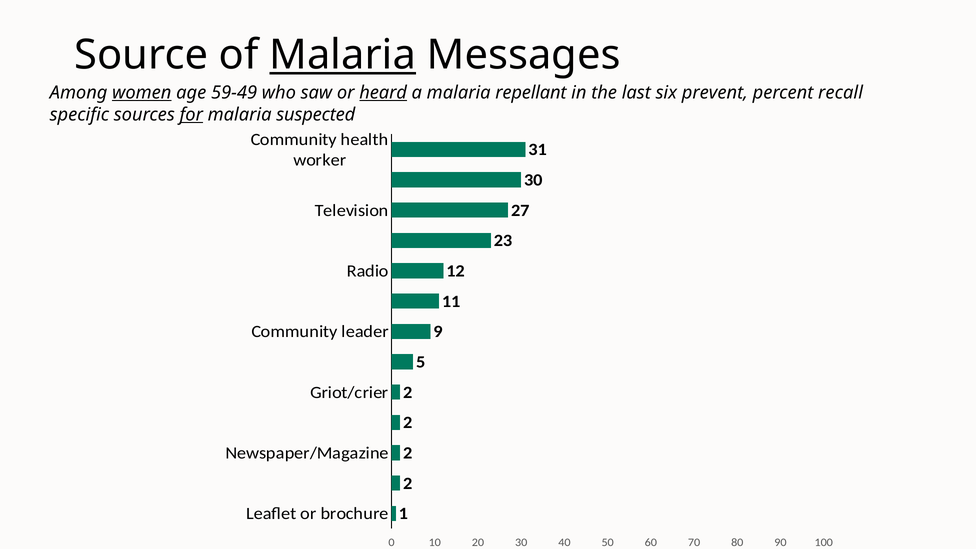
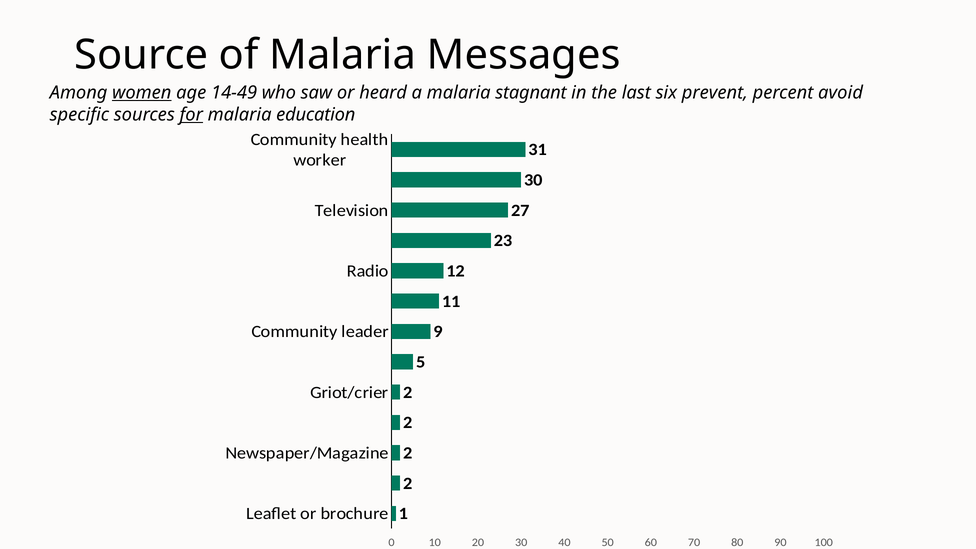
Malaria at (343, 55) underline: present -> none
59-49: 59-49 -> 14-49
heard underline: present -> none
repellant: repellant -> stagnant
recall: recall -> avoid
suspected: suspected -> education
